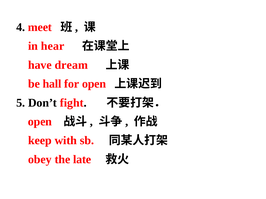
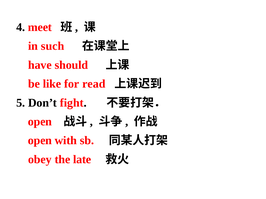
hear: hear -> such
dream: dream -> should
hall: hall -> like
for open: open -> read
keep at (40, 141): keep -> open
